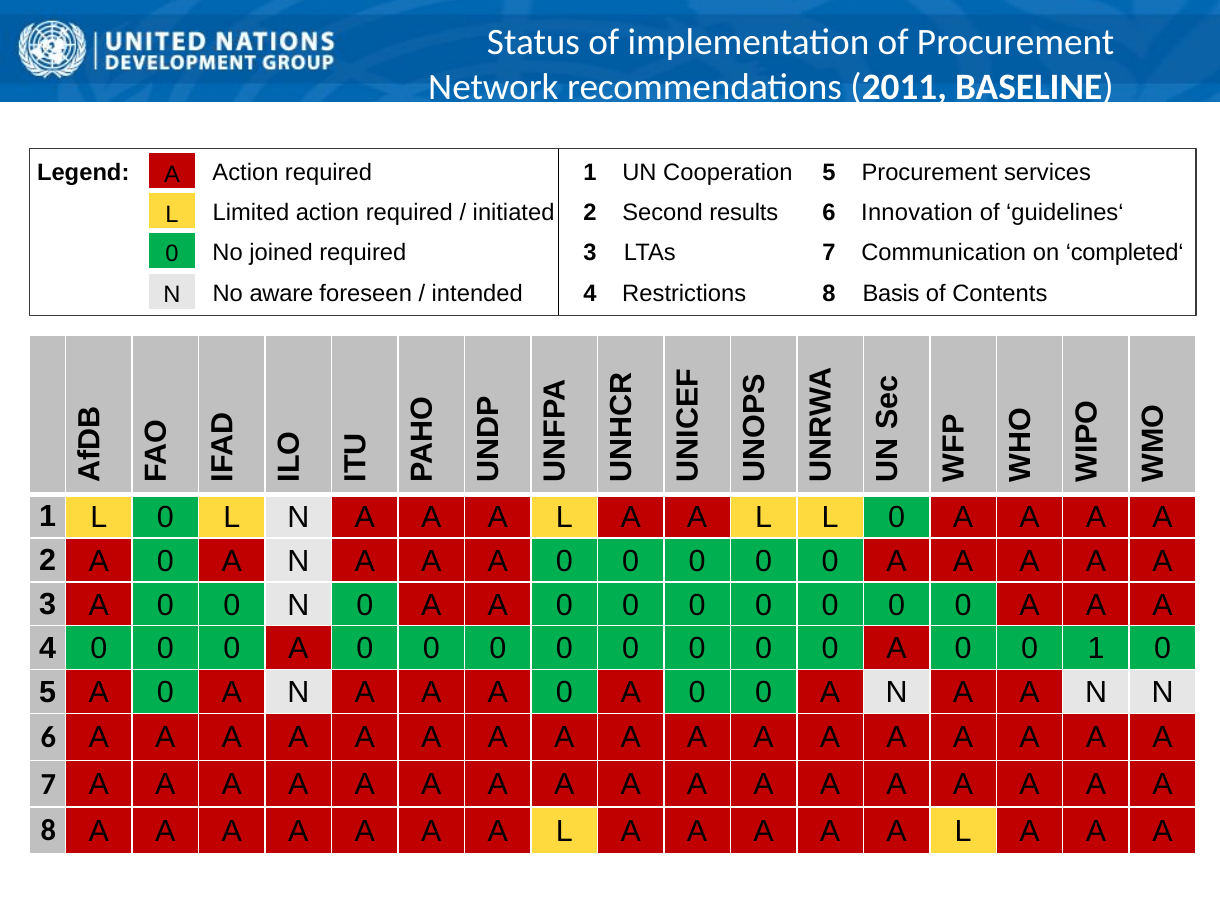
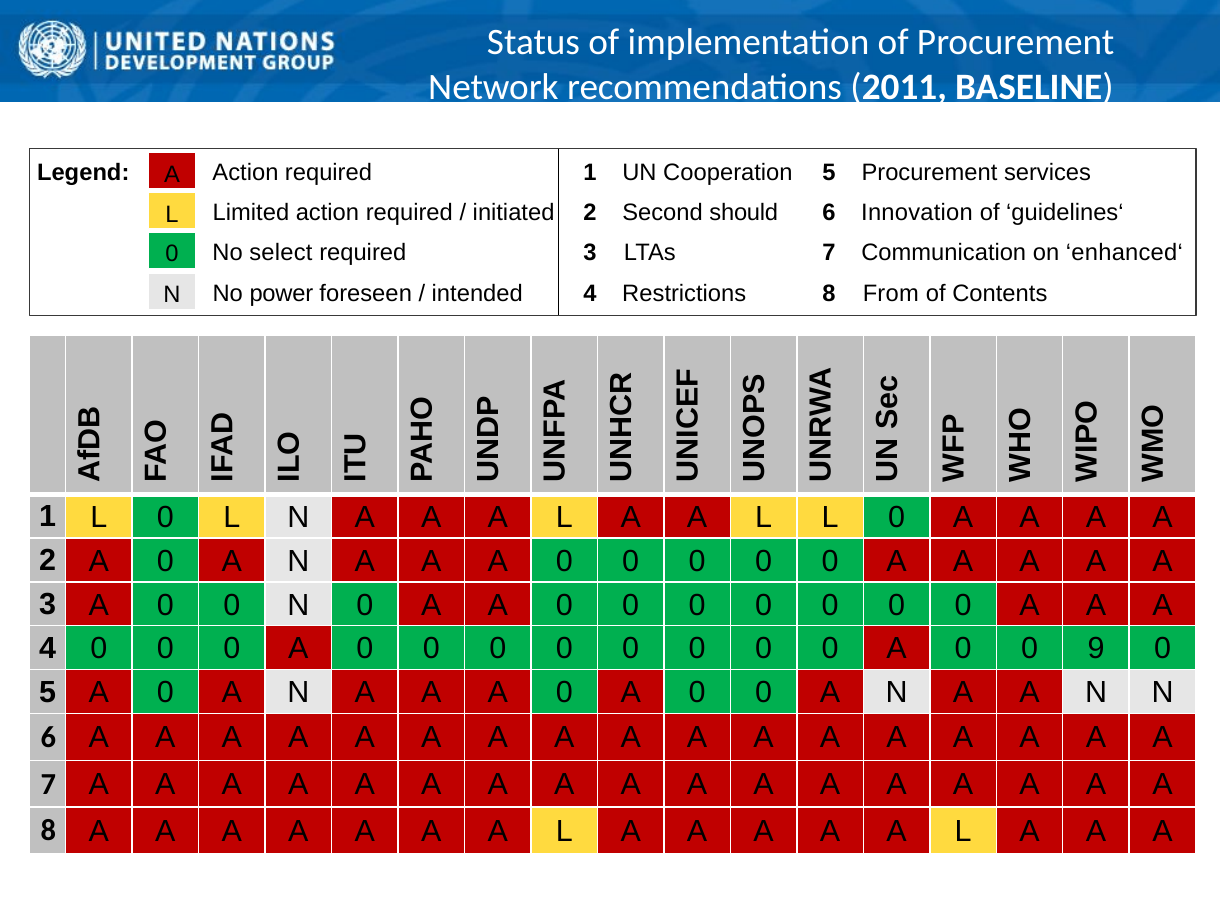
results: results -> should
completed‘: completed‘ -> enhanced‘
joined: joined -> select
Basis: Basis -> From
aware: aware -> power
0 1: 1 -> 9
